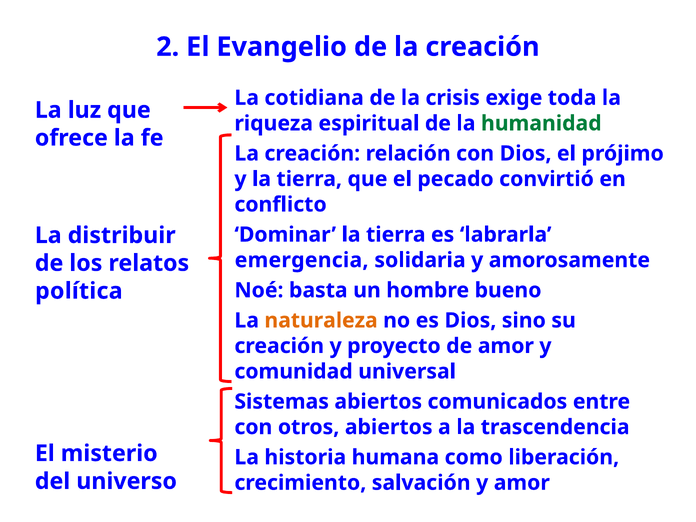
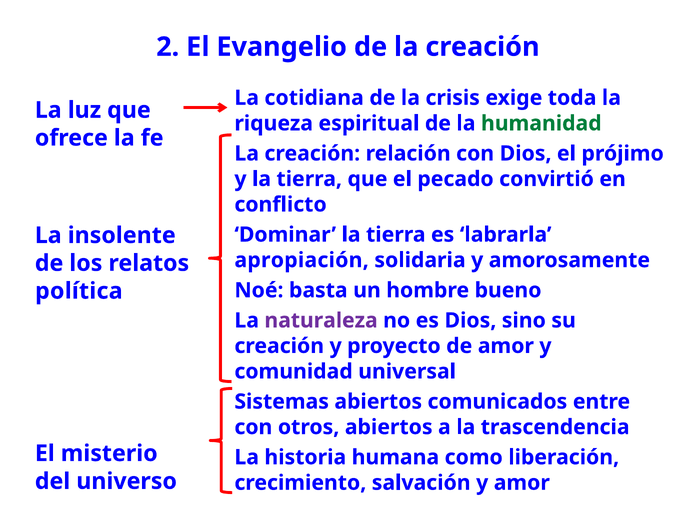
distribuir: distribuir -> insolente
emergencia: emergencia -> apropiación
naturaleza colour: orange -> purple
